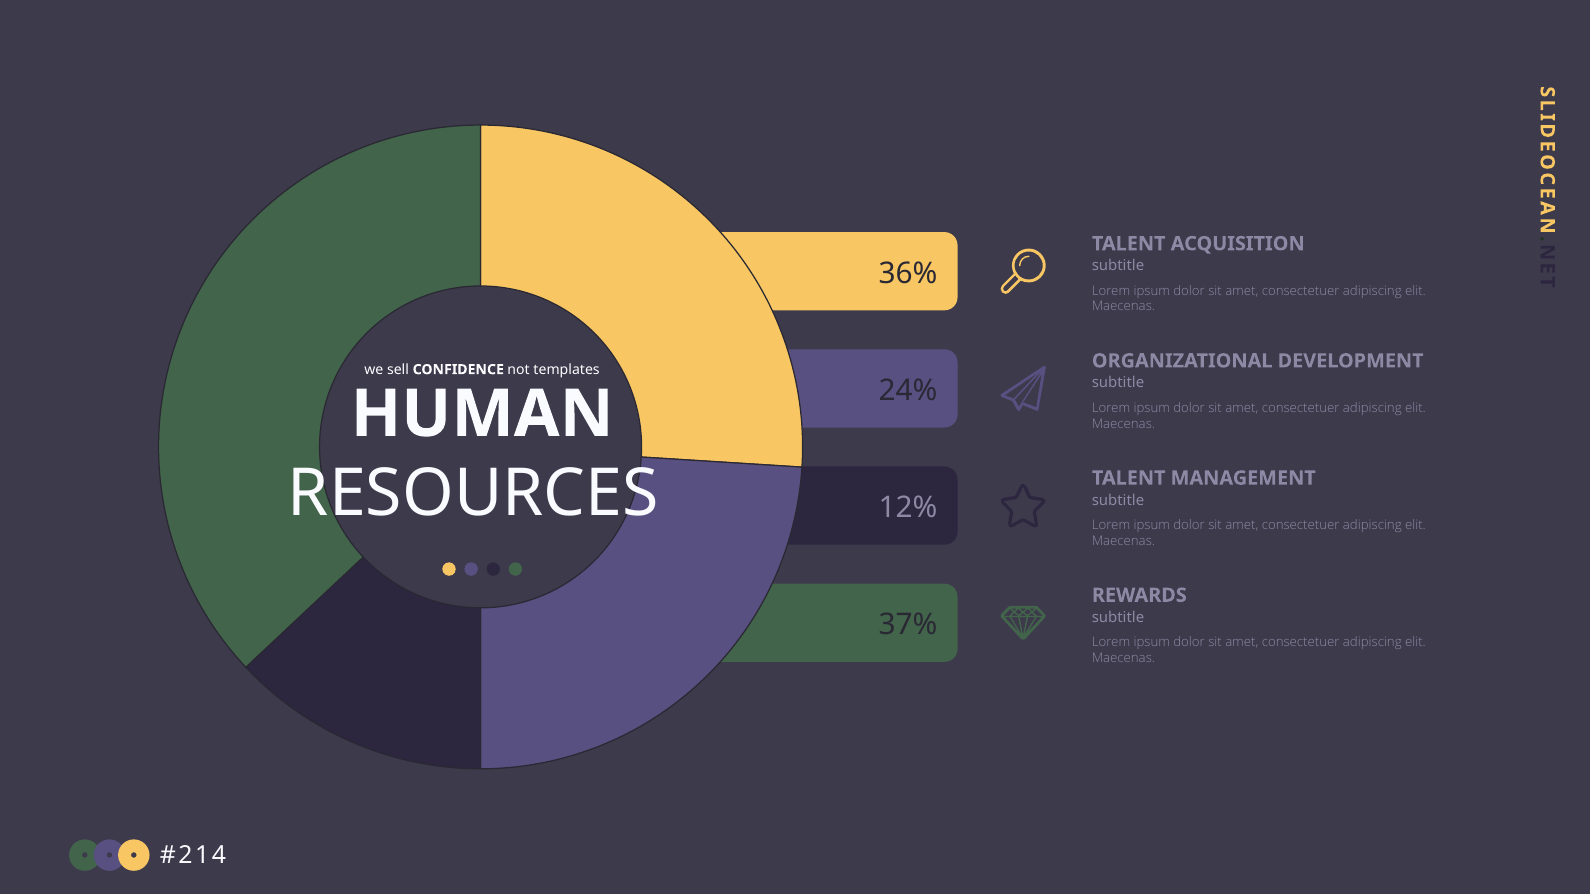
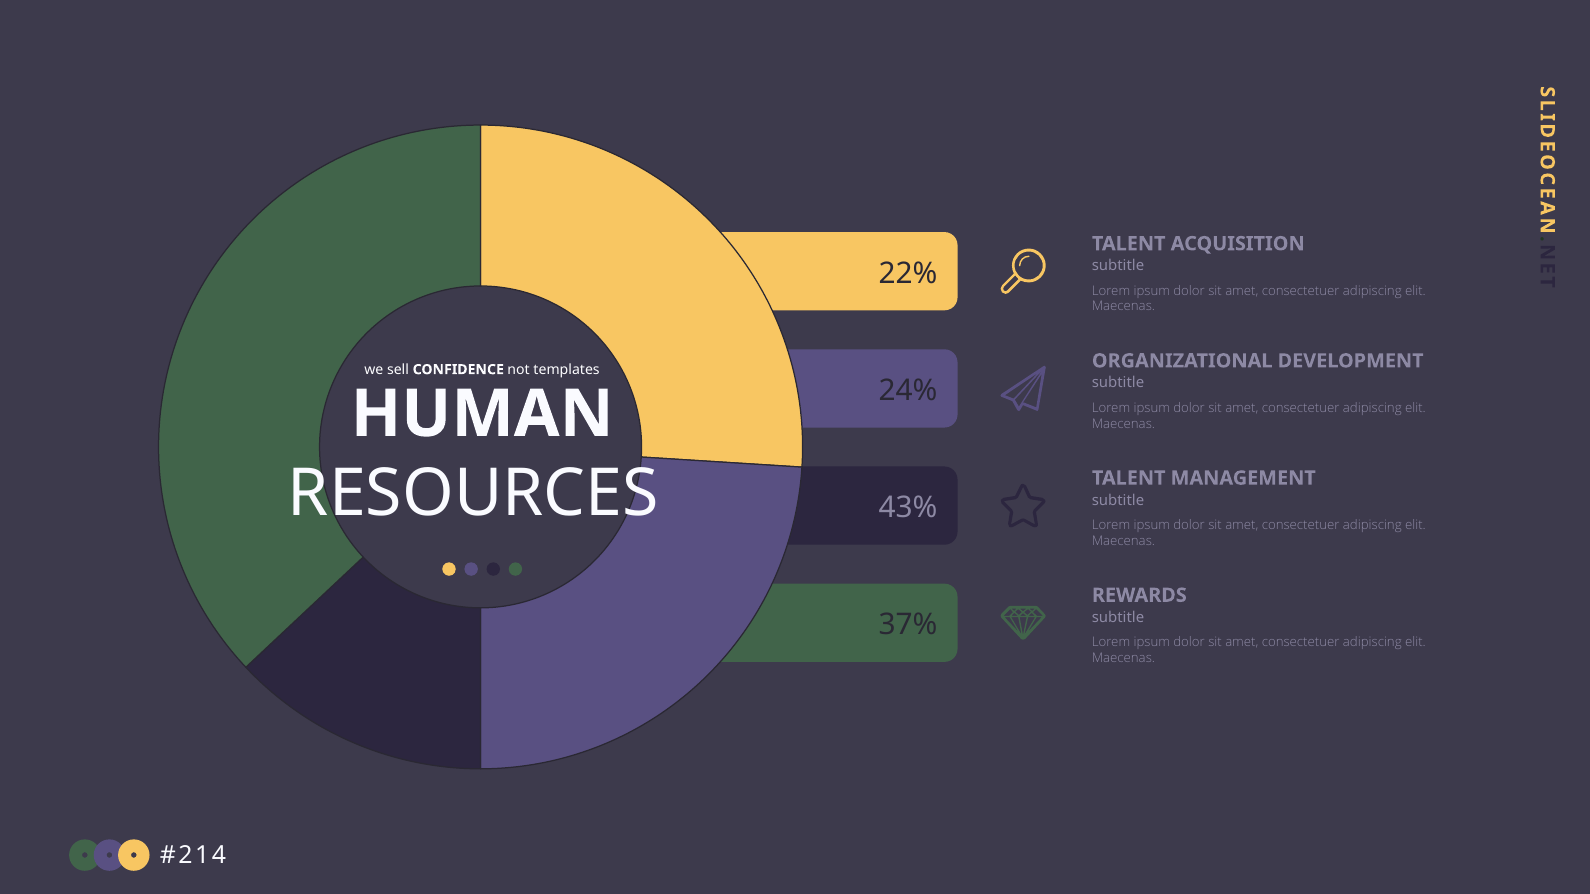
36%: 36% -> 22%
12%: 12% -> 43%
